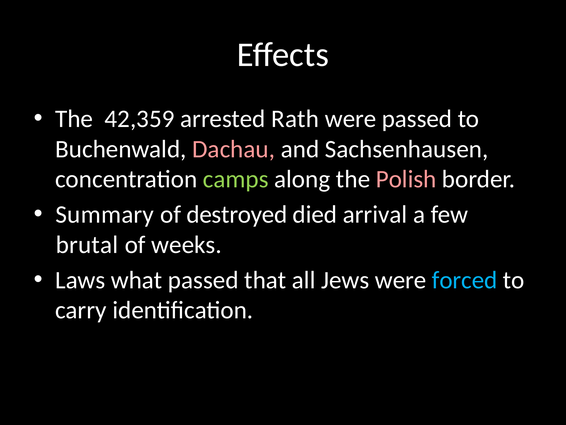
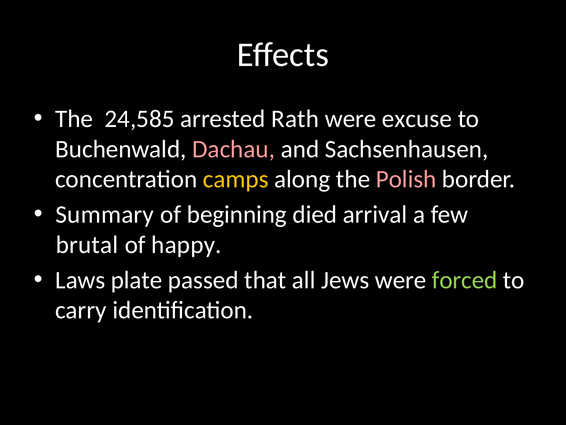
42,359: 42,359 -> 24,585
were passed: passed -> excuse
camps colour: light green -> yellow
destroyed: destroyed -> beginning
weeks: weeks -> happy
what: what -> plate
forced colour: light blue -> light green
